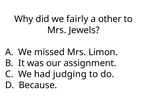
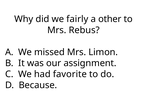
Jewels: Jewels -> Rebus
judging: judging -> favorite
